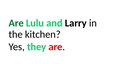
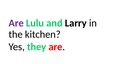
Are at (16, 23) colour: green -> purple
